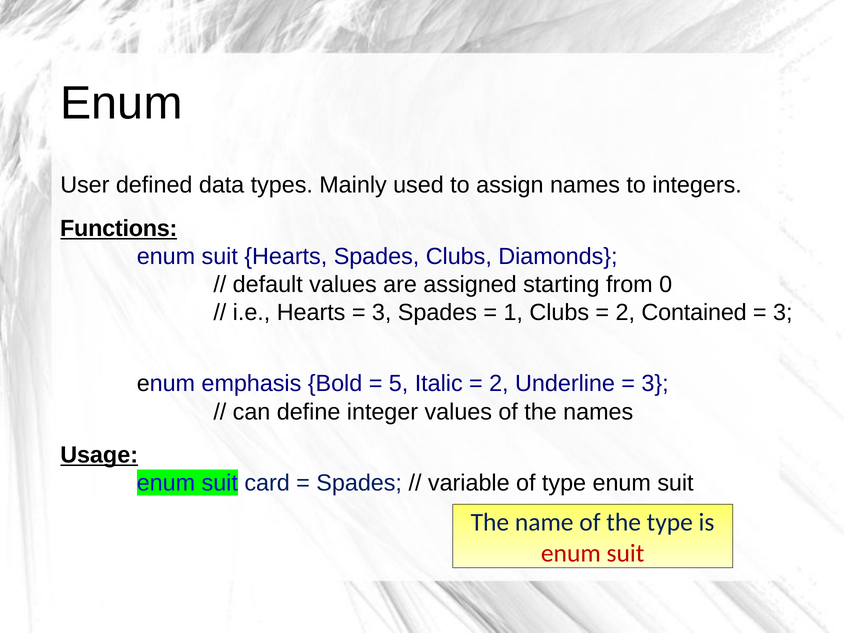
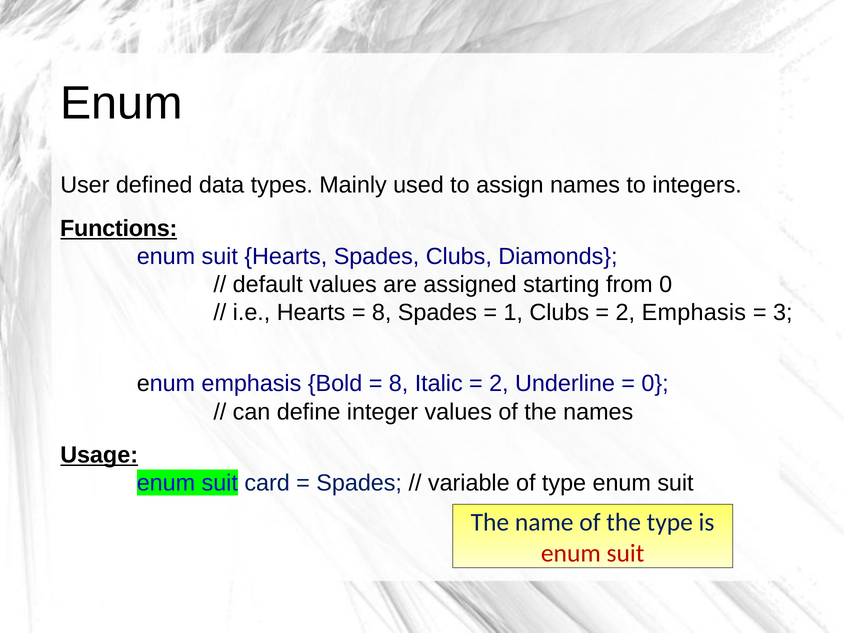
3 at (382, 313): 3 -> 8
2 Contained: Contained -> Emphasis
5 at (399, 384): 5 -> 8
3 at (655, 384): 3 -> 0
